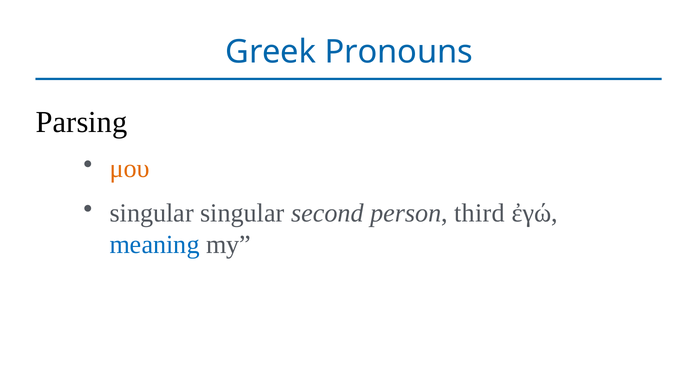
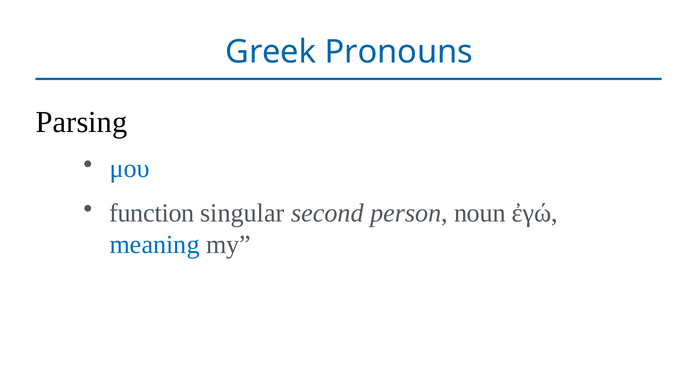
μου colour: orange -> blue
singular at (152, 213): singular -> function
third: third -> noun
